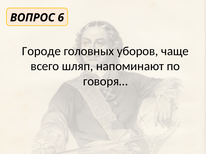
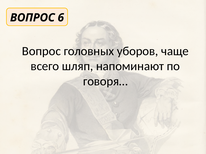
Городе at (41, 51): Городе -> Вопрос
